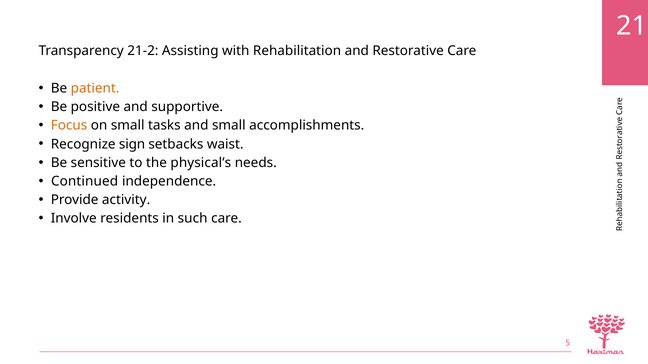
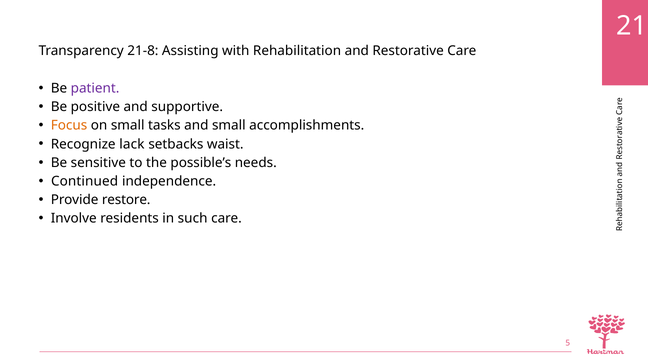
21-2: 21-2 -> 21-8
patient colour: orange -> purple
sign: sign -> lack
physical’s: physical’s -> possible’s
activity: activity -> restore
